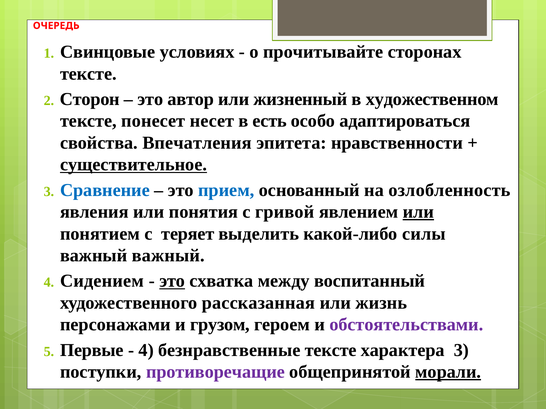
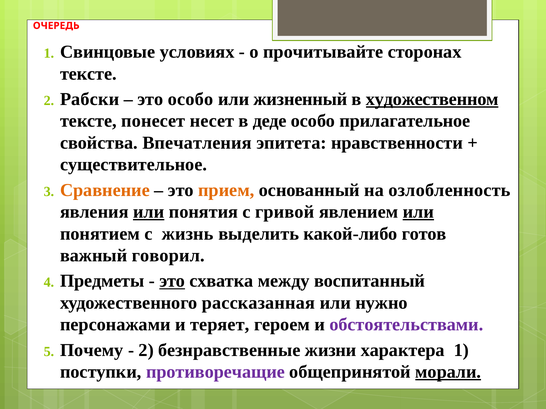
Сторон: Сторон -> Рабски
это автор: автор -> особо
художественном underline: none -> present
есть: есть -> деде
адаптироваться: адаптироваться -> прилагательное
существительное underline: present -> none
Сравнение colour: blue -> orange
прием colour: blue -> orange
или at (149, 212) underline: none -> present
теряет: теряет -> жизнь
силы: силы -> готов
важный важный: важный -> говорил
Сидением: Сидением -> Предметы
жизнь: жизнь -> нужно
грузом: грузом -> теряет
Первые: Первые -> Почему
4 at (146, 350): 4 -> 2
безнравственные тексте: тексте -> жизни
характера 3: 3 -> 1
